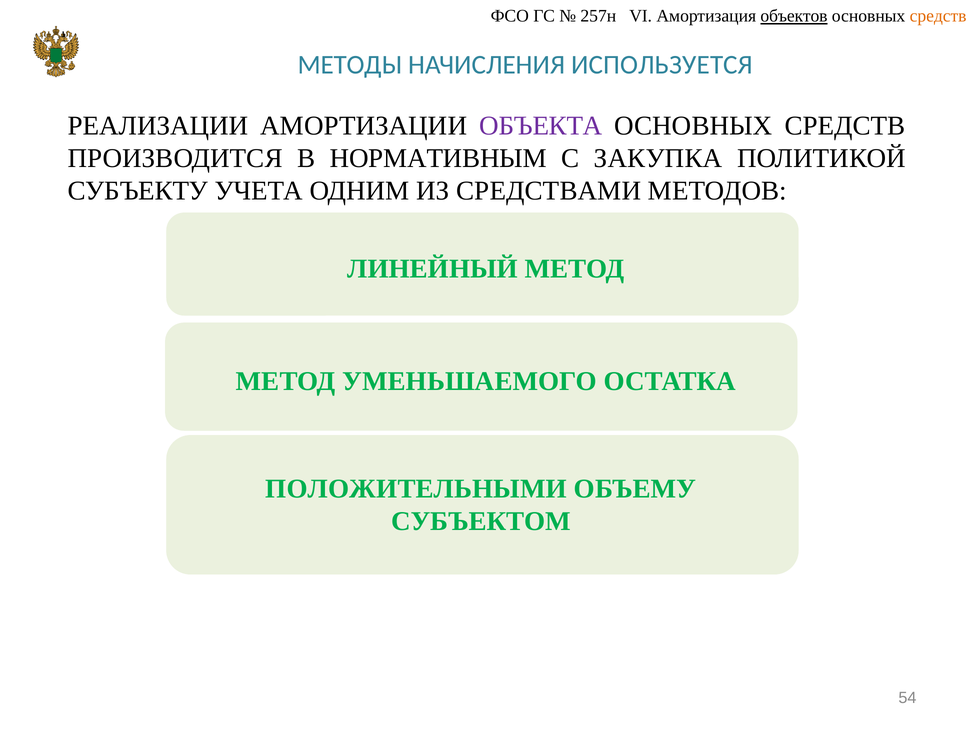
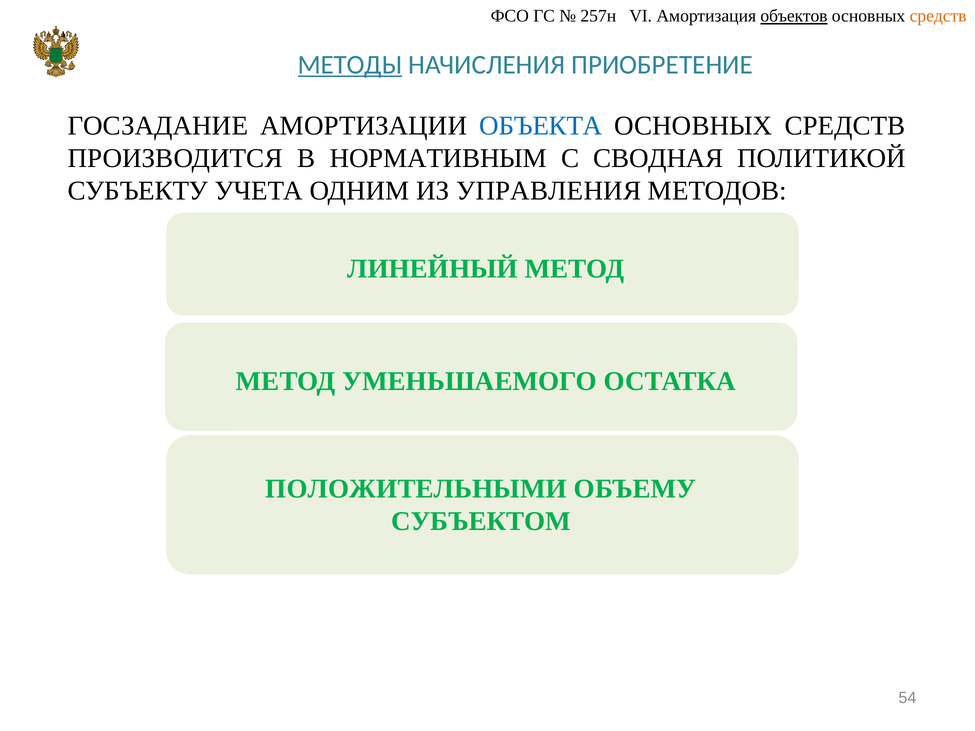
МЕТОДЫ underline: none -> present
ИСПОЛЬЗУЕТСЯ: ИСПОЛЬЗУЕТСЯ -> ПРИОБРЕТЕНИЕ
РЕАЛИЗАЦИИ: РЕАЛИЗАЦИИ -> ГОСЗАДАНИЕ
ОБЪЕКТА colour: purple -> blue
ЗАКУПКА: ЗАКУПКА -> СВОДНАЯ
СРЕДСТВАМИ: СРЕДСТВАМИ -> УПРАВЛЕНИЯ
